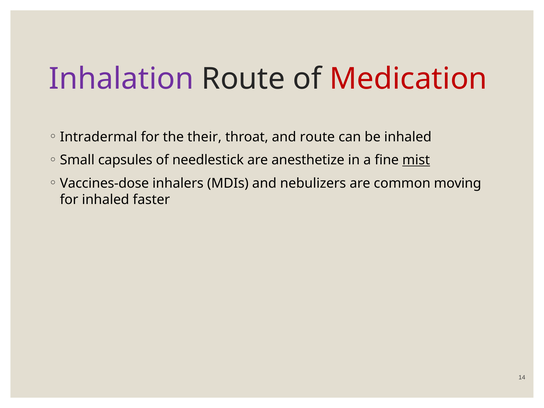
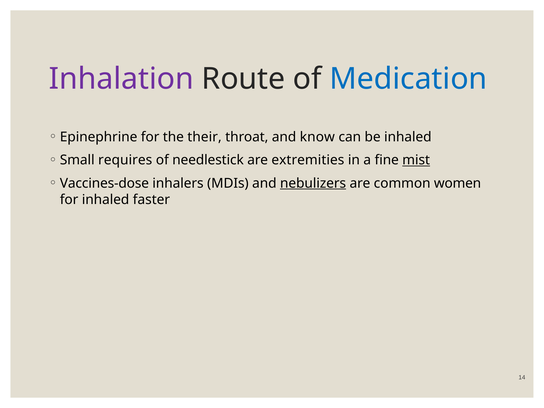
Medication colour: red -> blue
Intradermal: Intradermal -> Epinephrine
and route: route -> know
capsules: capsules -> requires
anesthetize: anesthetize -> extremities
nebulizers underline: none -> present
moving: moving -> women
